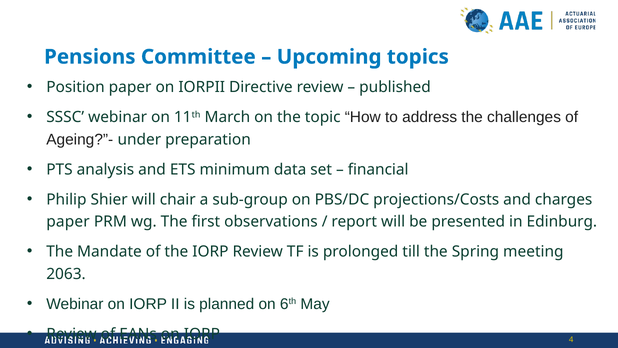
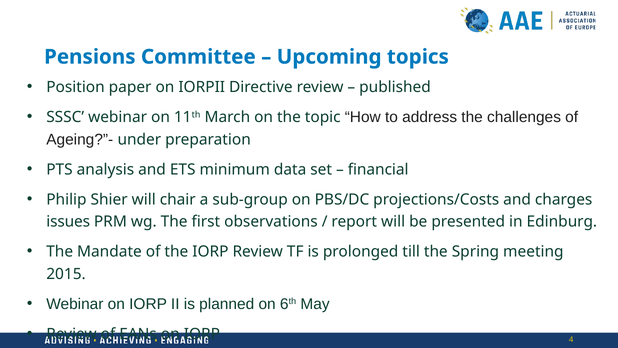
paper at (68, 221): paper -> issues
2063: 2063 -> 2015
